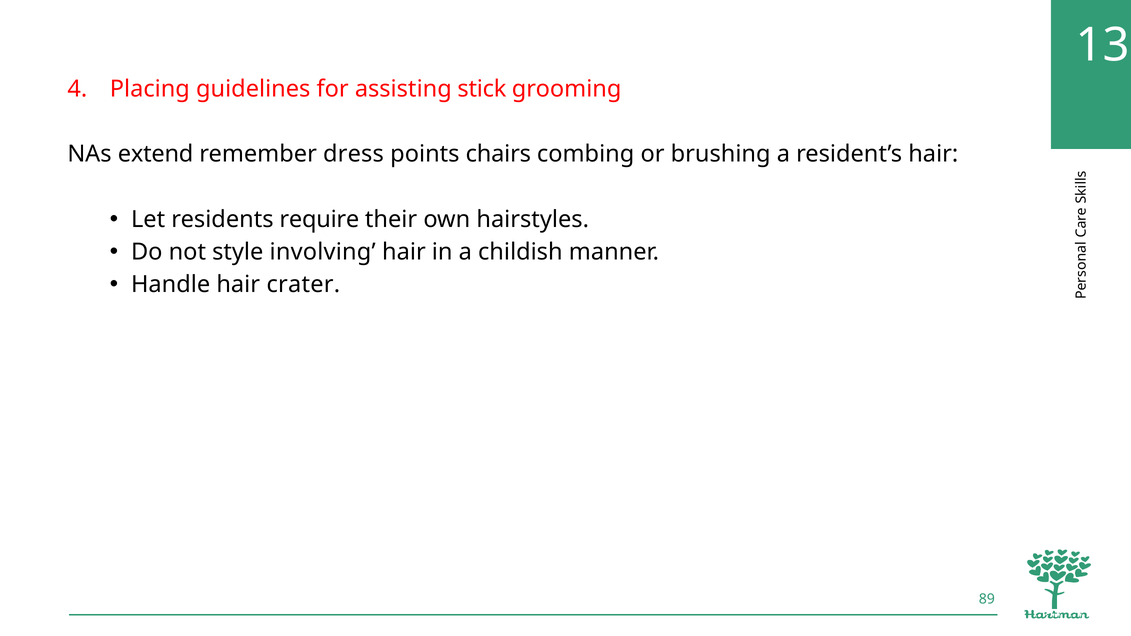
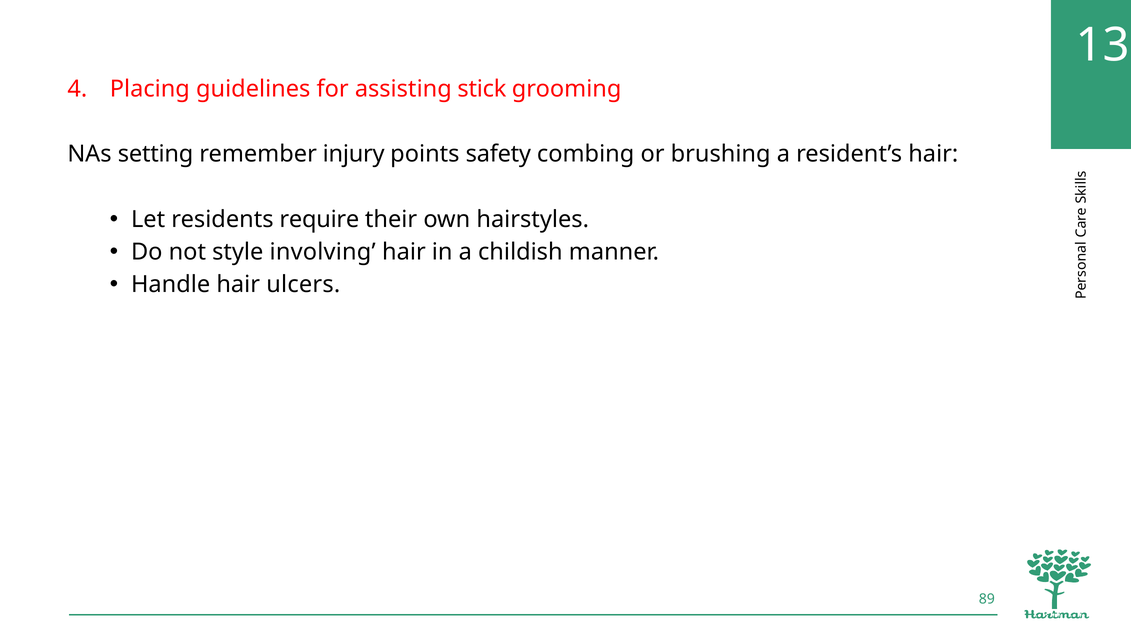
extend: extend -> setting
dress: dress -> injury
chairs: chairs -> safety
crater: crater -> ulcers
